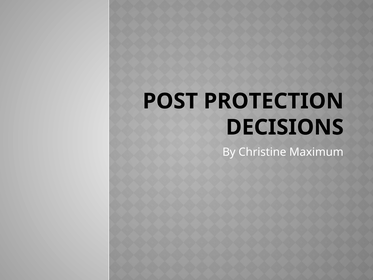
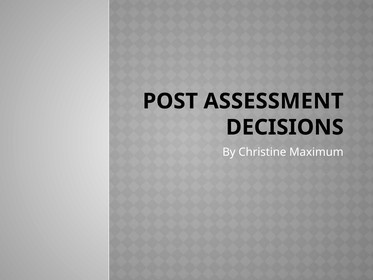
PROTECTION: PROTECTION -> ASSESSMENT
